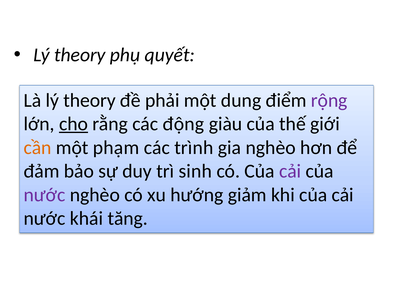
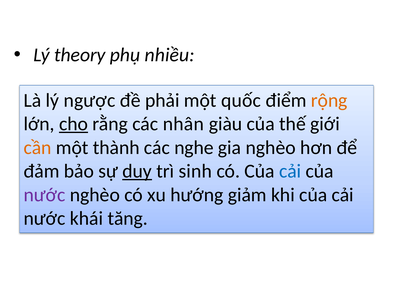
quyết: quyết -> nhiều
Là lý theory: theory -> ngược
dung: dung -> quốc
rộng colour: purple -> orange
động: động -> nhân
phạm: phạm -> thành
trình: trình -> nghe
duy underline: none -> present
cải at (290, 171) colour: purple -> blue
